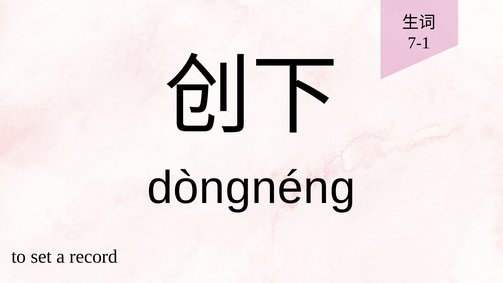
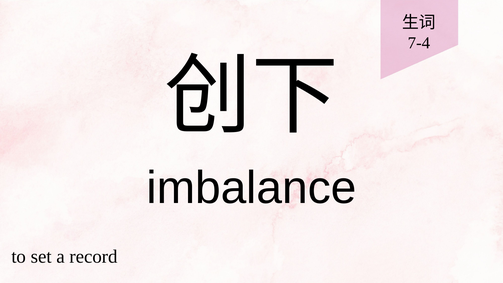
7-1: 7-1 -> 7-4
dòngnéng: dòngnéng -> imbalance
